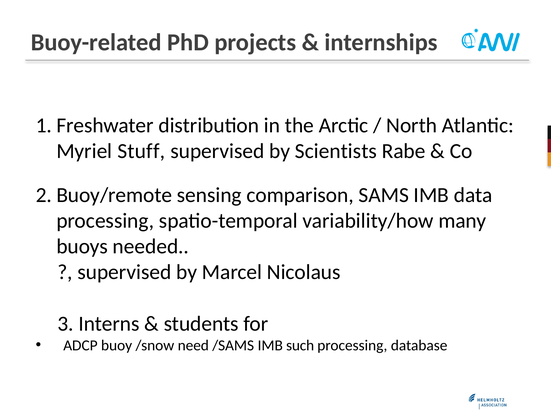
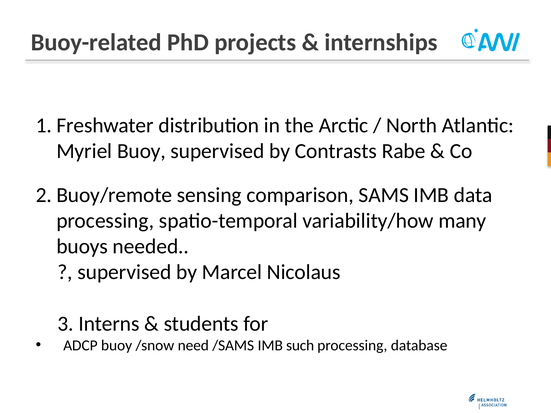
Myriel Stuff: Stuff -> Buoy
Scientists: Scientists -> Contrasts
